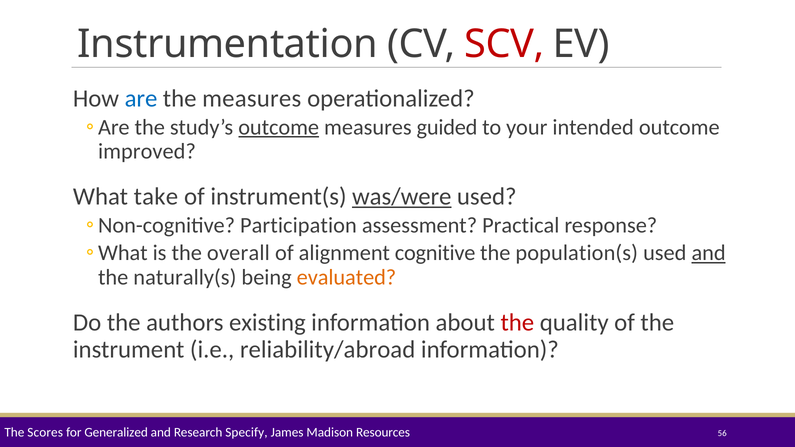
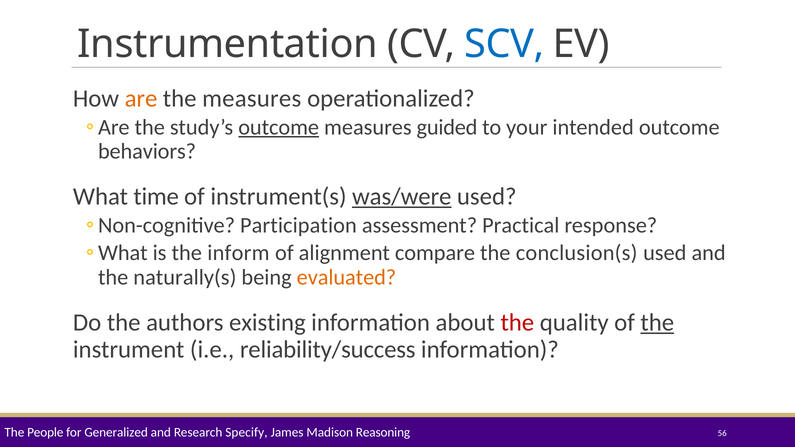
SCV colour: red -> blue
are colour: blue -> orange
improved: improved -> behaviors
take: take -> time
overall: overall -> inform
cognitive: cognitive -> compare
population(s: population(s -> conclusion(s
and at (709, 253) underline: present -> none
the at (657, 323) underline: none -> present
reliability/abroad: reliability/abroad -> reliability/success
Scores: Scores -> People
Resources: Resources -> Reasoning
